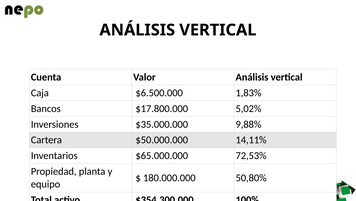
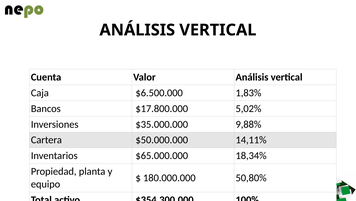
72,53%: 72,53% -> 18,34%
